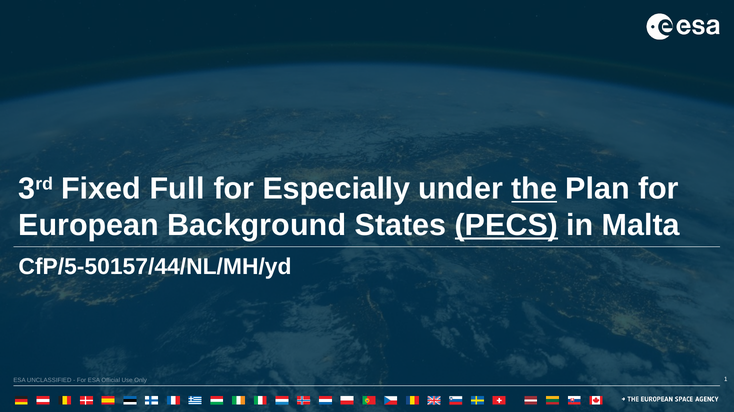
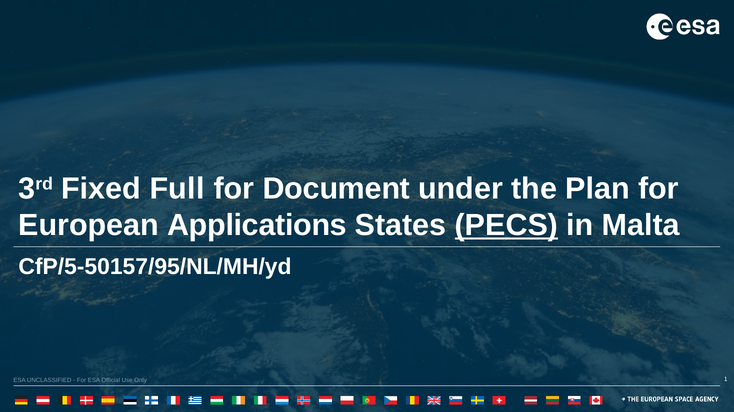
Especially: Especially -> Document
the underline: present -> none
Background: Background -> Applications
CfP/5-50157/44/NL/MH/yd: CfP/5-50157/44/NL/MH/yd -> CfP/5-50157/95/NL/MH/yd
